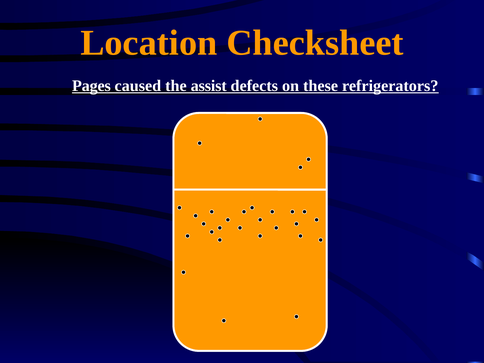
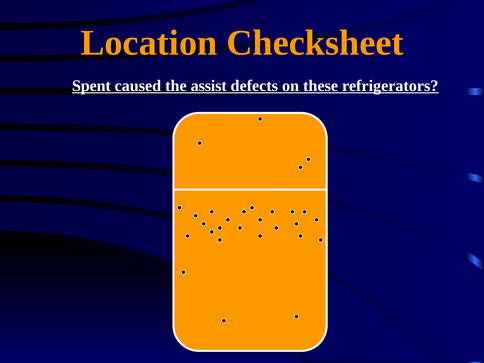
Pages: Pages -> Spent
